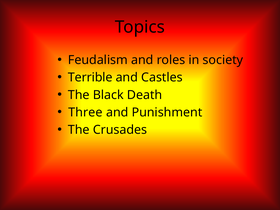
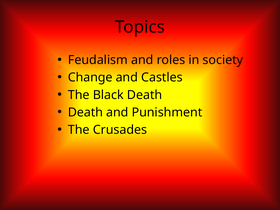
Terrible: Terrible -> Change
Three at (85, 112): Three -> Death
